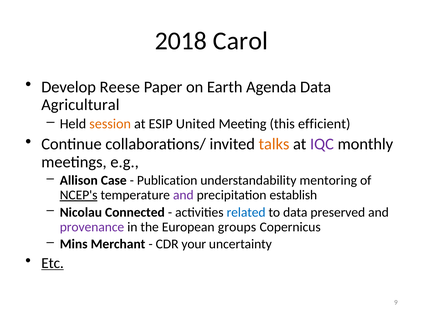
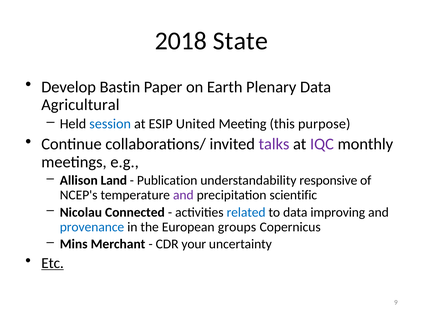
Carol: Carol -> State
Reese: Reese -> Bastin
Agenda: Agenda -> Plenary
session colour: orange -> blue
efficient: efficient -> purpose
talks colour: orange -> purple
Case: Case -> Land
mentoring: mentoring -> responsive
NCEP's underline: present -> none
establish: establish -> scientific
preserved: preserved -> improving
provenance colour: purple -> blue
